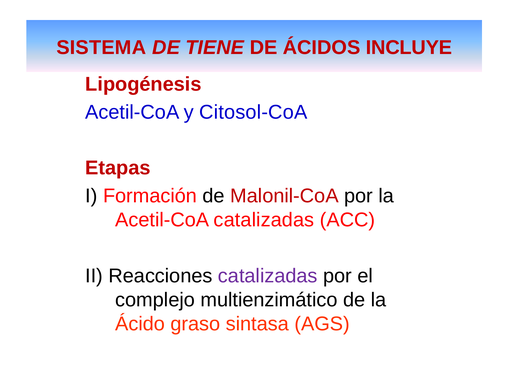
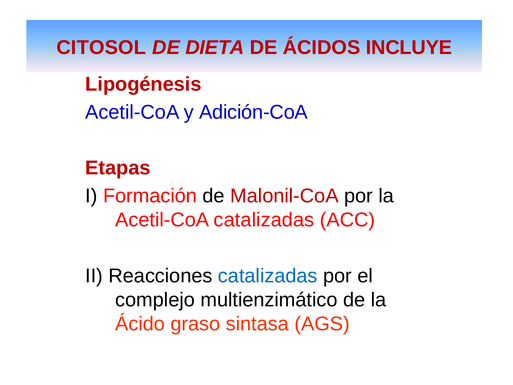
SISTEMA: SISTEMA -> CITOSOL
TIENE: TIENE -> DIETA
Citosol-CoA: Citosol-CoA -> Adición-CoA
catalizadas at (268, 276) colour: purple -> blue
